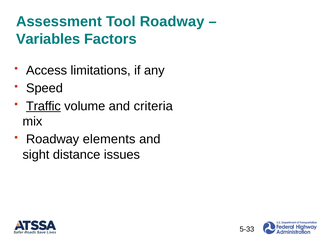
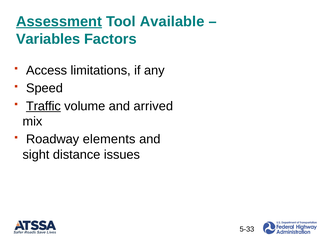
Assessment underline: none -> present
Tool Roadway: Roadway -> Available
criteria: criteria -> arrived
